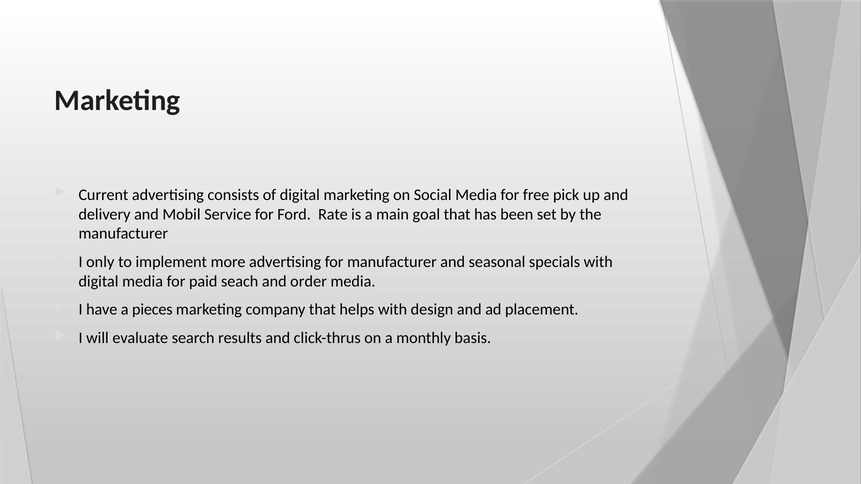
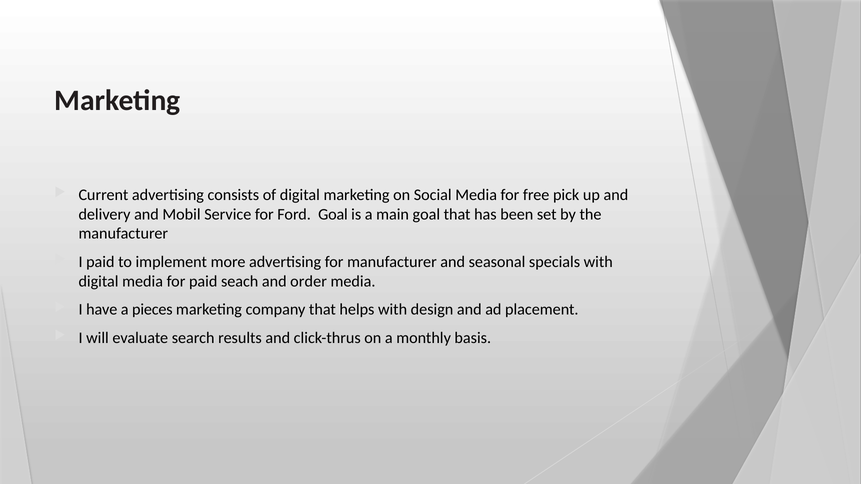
Ford Rate: Rate -> Goal
I only: only -> paid
